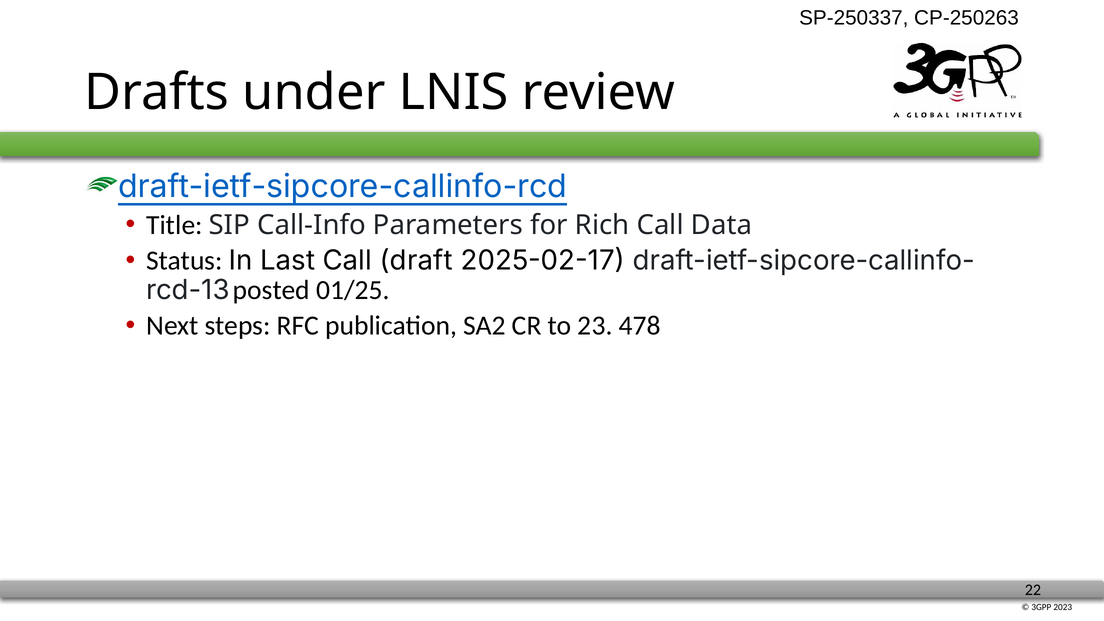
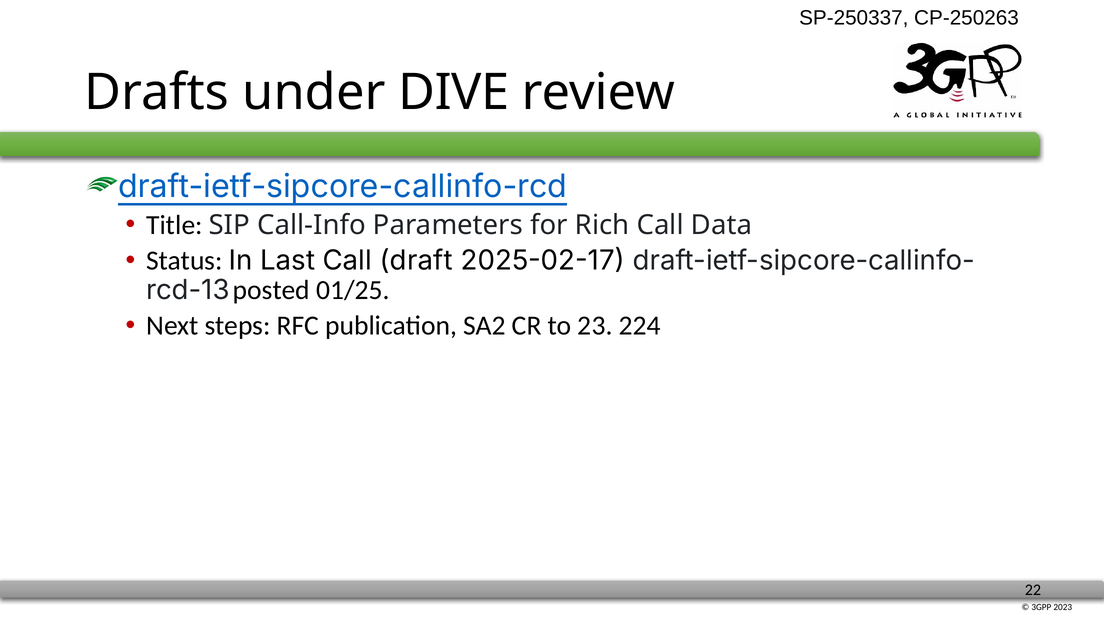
LNIS: LNIS -> DIVE
478: 478 -> 224
